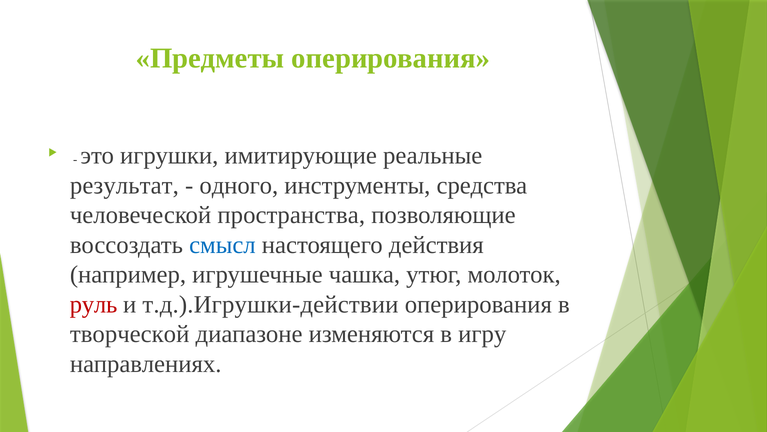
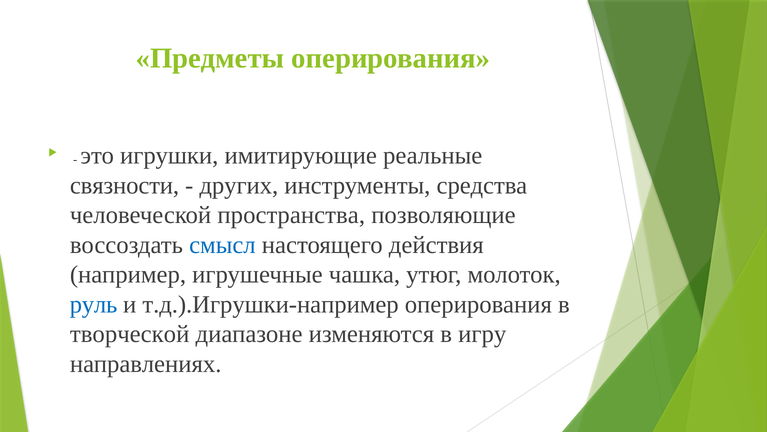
результат: результат -> связности
одного: одного -> других
руль colour: red -> blue
т.д.).Игрушки-действии: т.д.).Игрушки-действии -> т.д.).Игрушки-например
